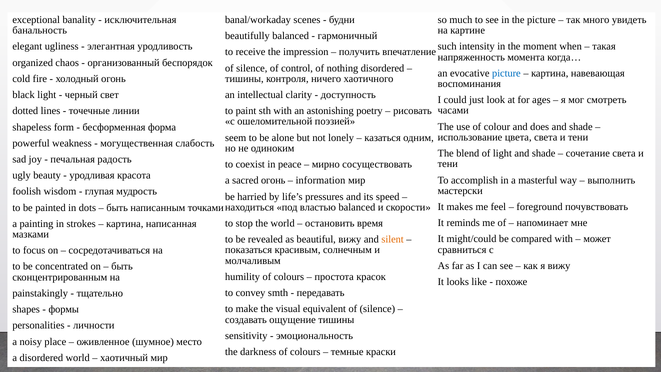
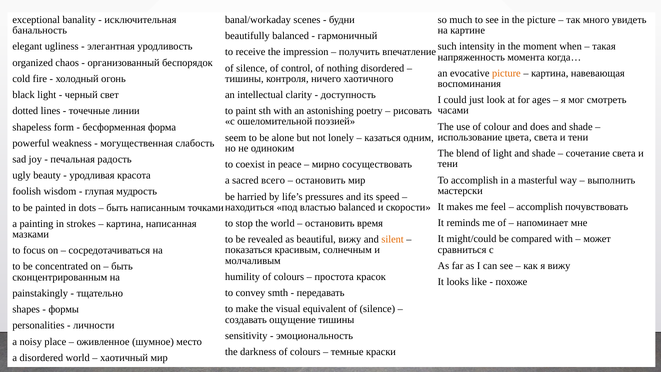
picture at (506, 73) colour: blue -> orange
sacred огонь: огонь -> всего
information at (321, 180): information -> остановить
foreground at (540, 207): foreground -> accomplish
